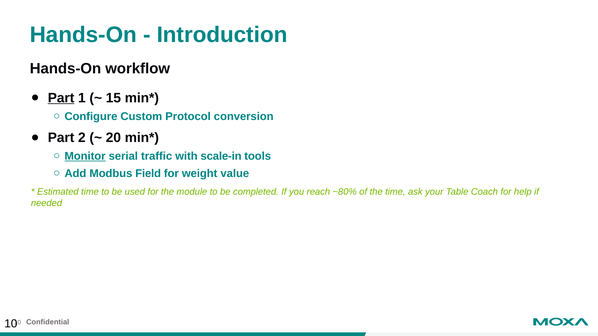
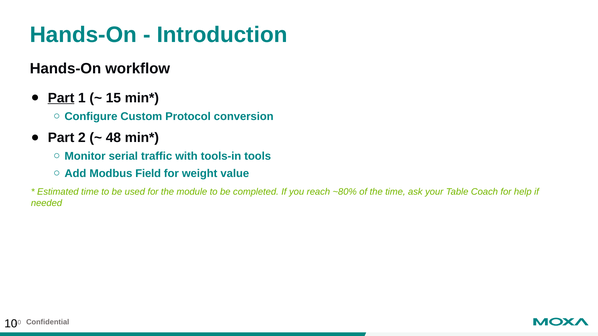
20: 20 -> 48
Monitor underline: present -> none
scale-in: scale-in -> tools-in
